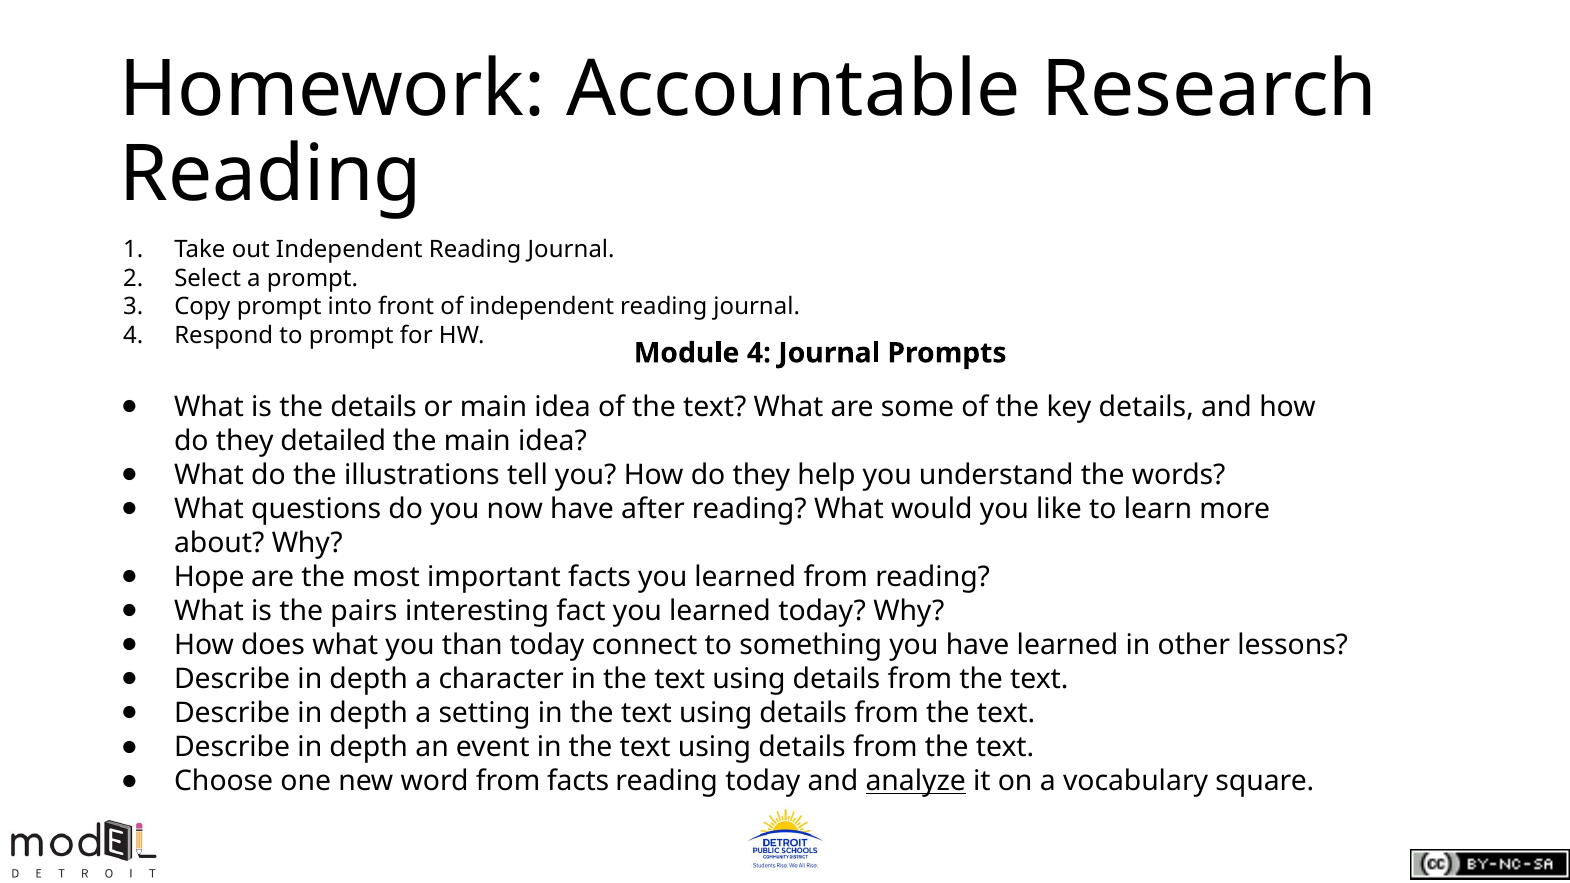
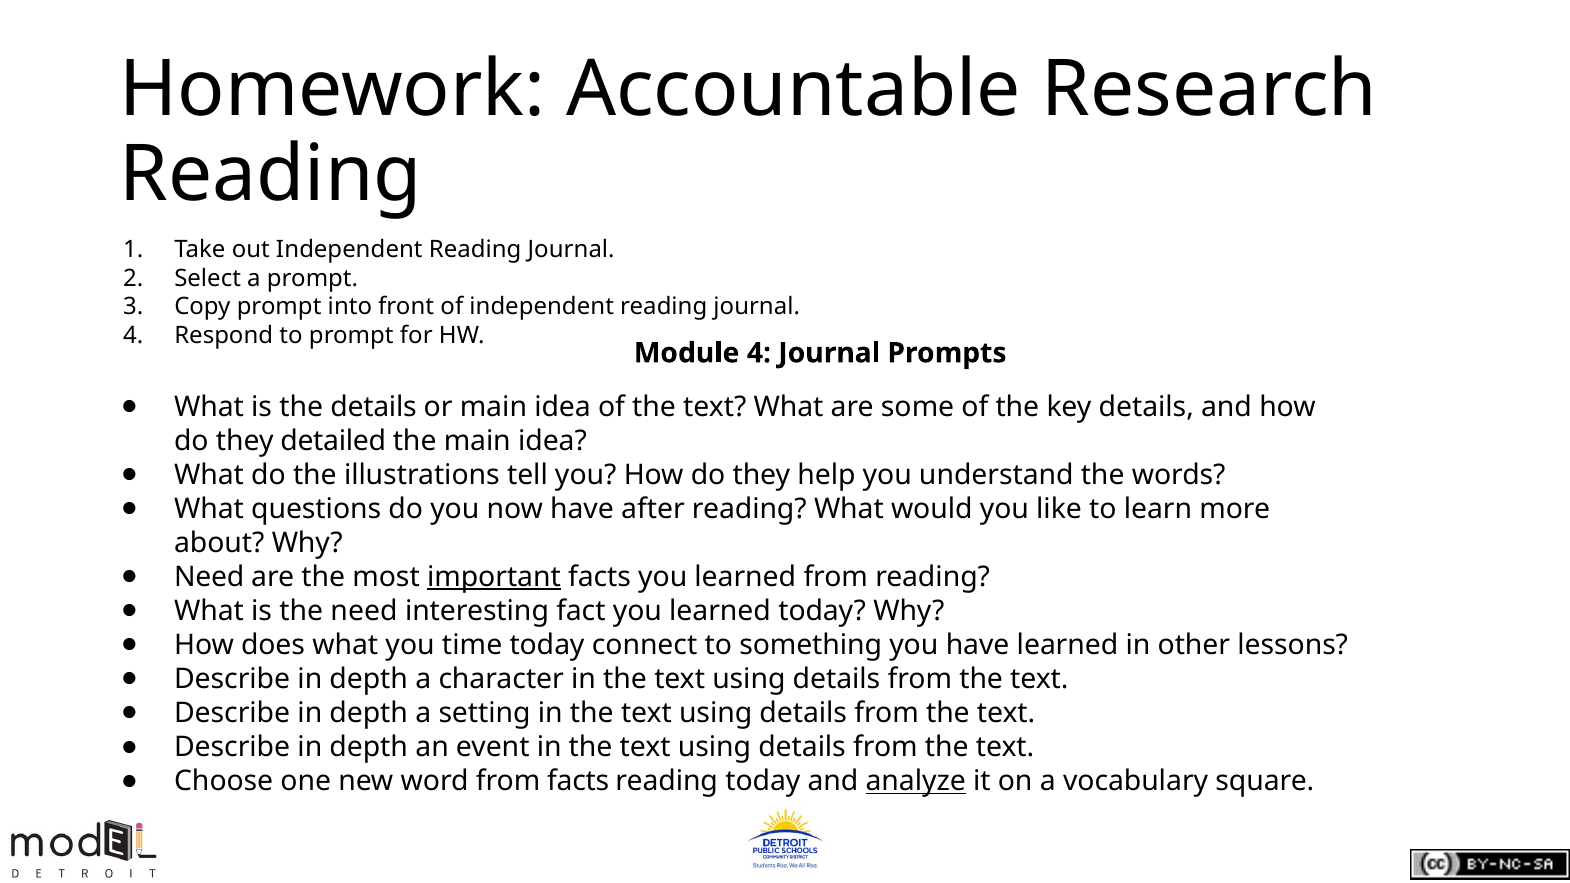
Hope at (209, 577): Hope -> Need
important underline: none -> present
the pairs: pairs -> need
than: than -> time
